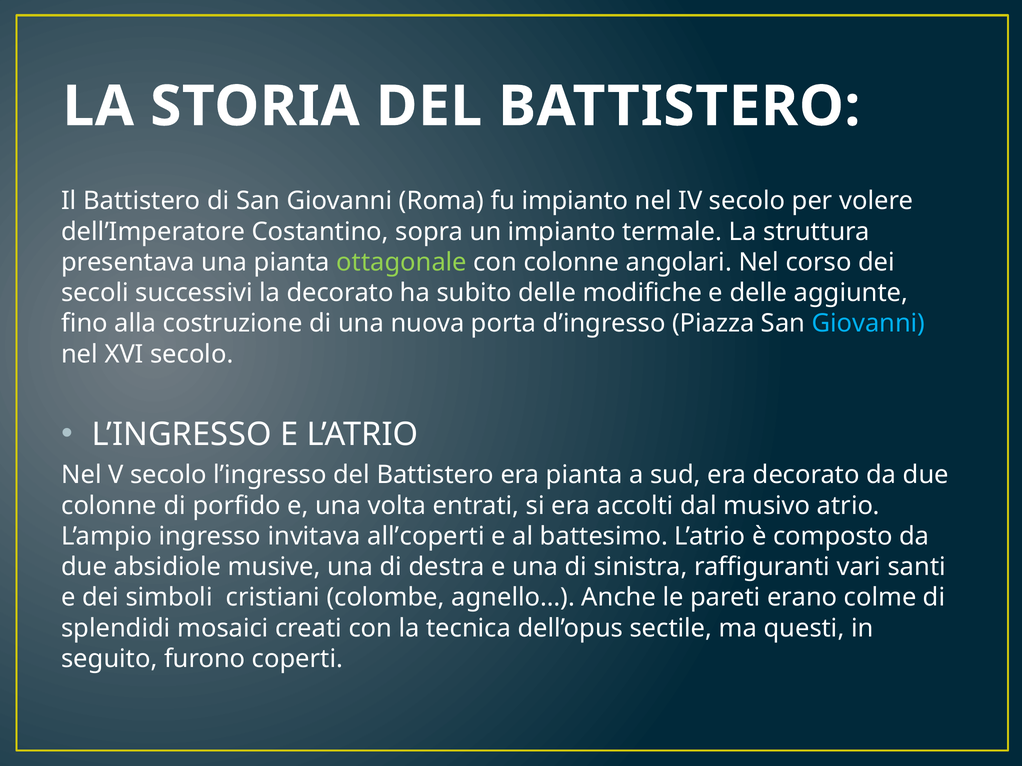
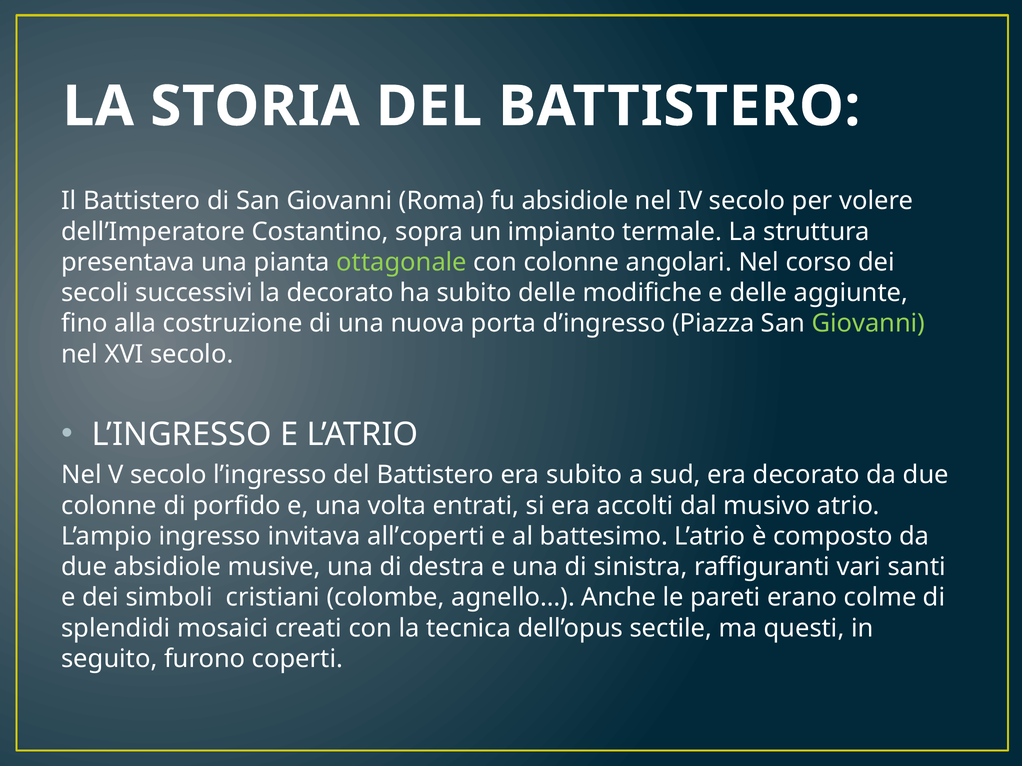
fu impianto: impianto -> absidiole
Giovanni at (868, 324) colour: light blue -> light green
era pianta: pianta -> subito
